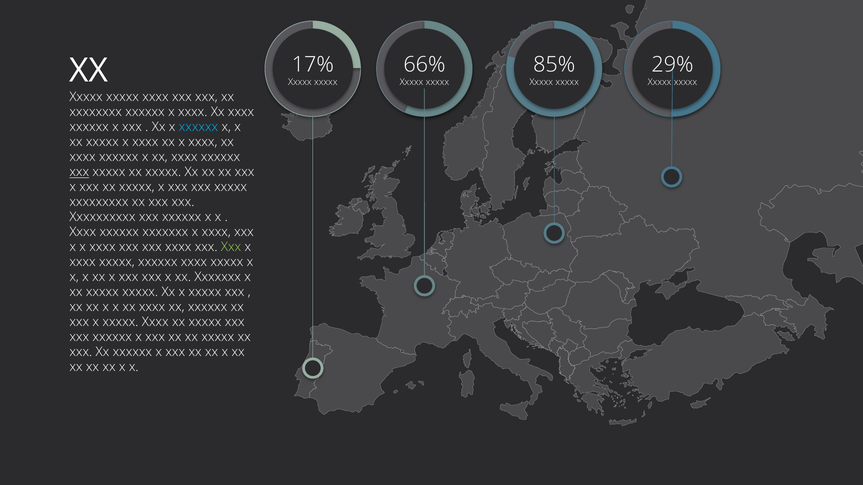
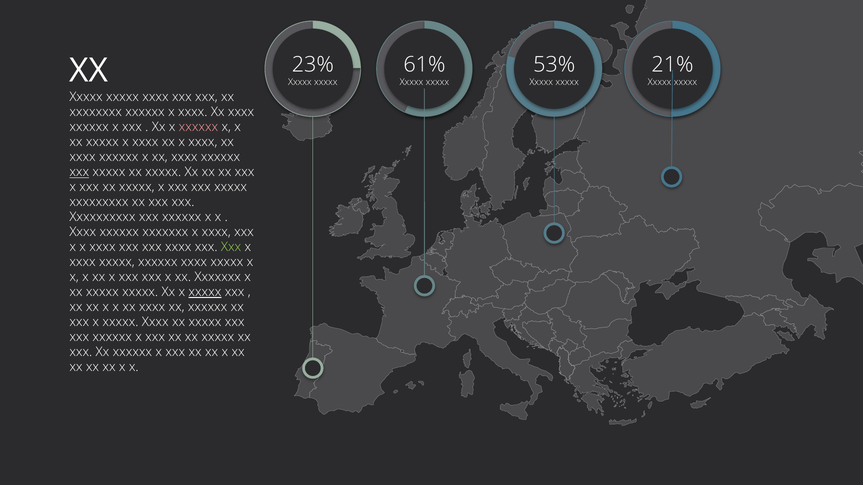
17%: 17% -> 23%
66%: 66% -> 61%
85%: 85% -> 53%
29%: 29% -> 21%
xxxxxx at (198, 127) colour: light blue -> pink
xxxxx at (205, 292) underline: none -> present
